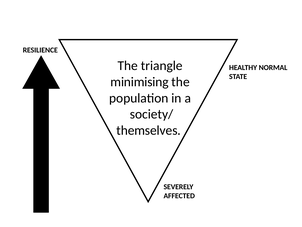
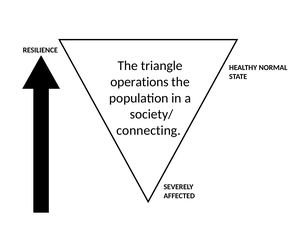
minimising: minimising -> operations
themselves: themselves -> connecting
